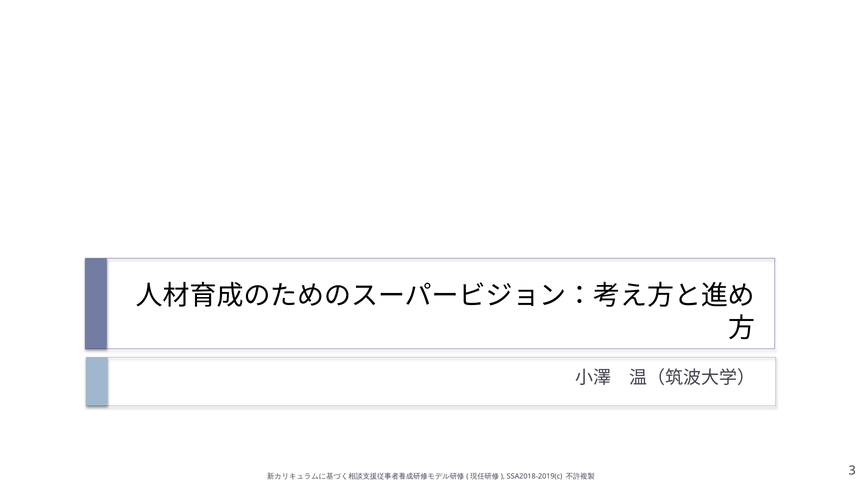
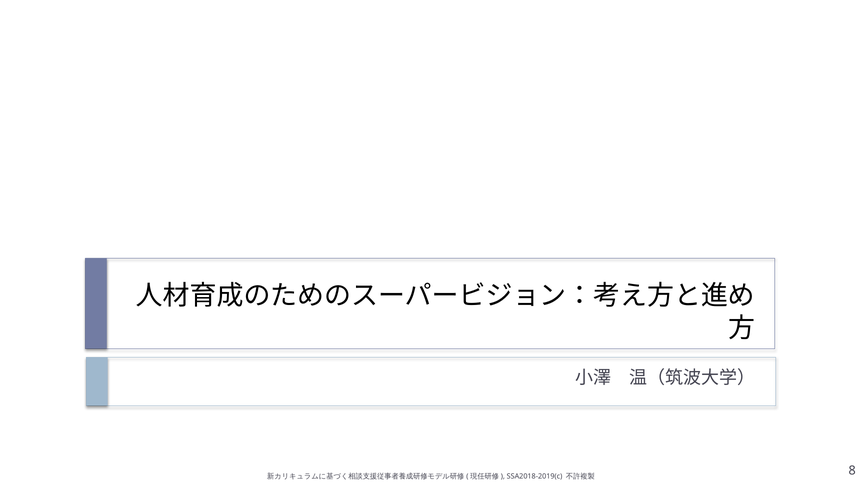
3: 3 -> 8
